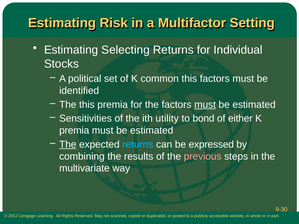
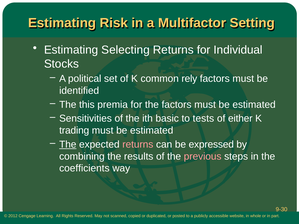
common this: this -> rely
must at (205, 105) underline: present -> none
utility: utility -> basic
bond: bond -> tests
premia at (74, 131): premia -> trading
returns at (138, 145) colour: light blue -> pink
multivariate: multivariate -> coefficients
